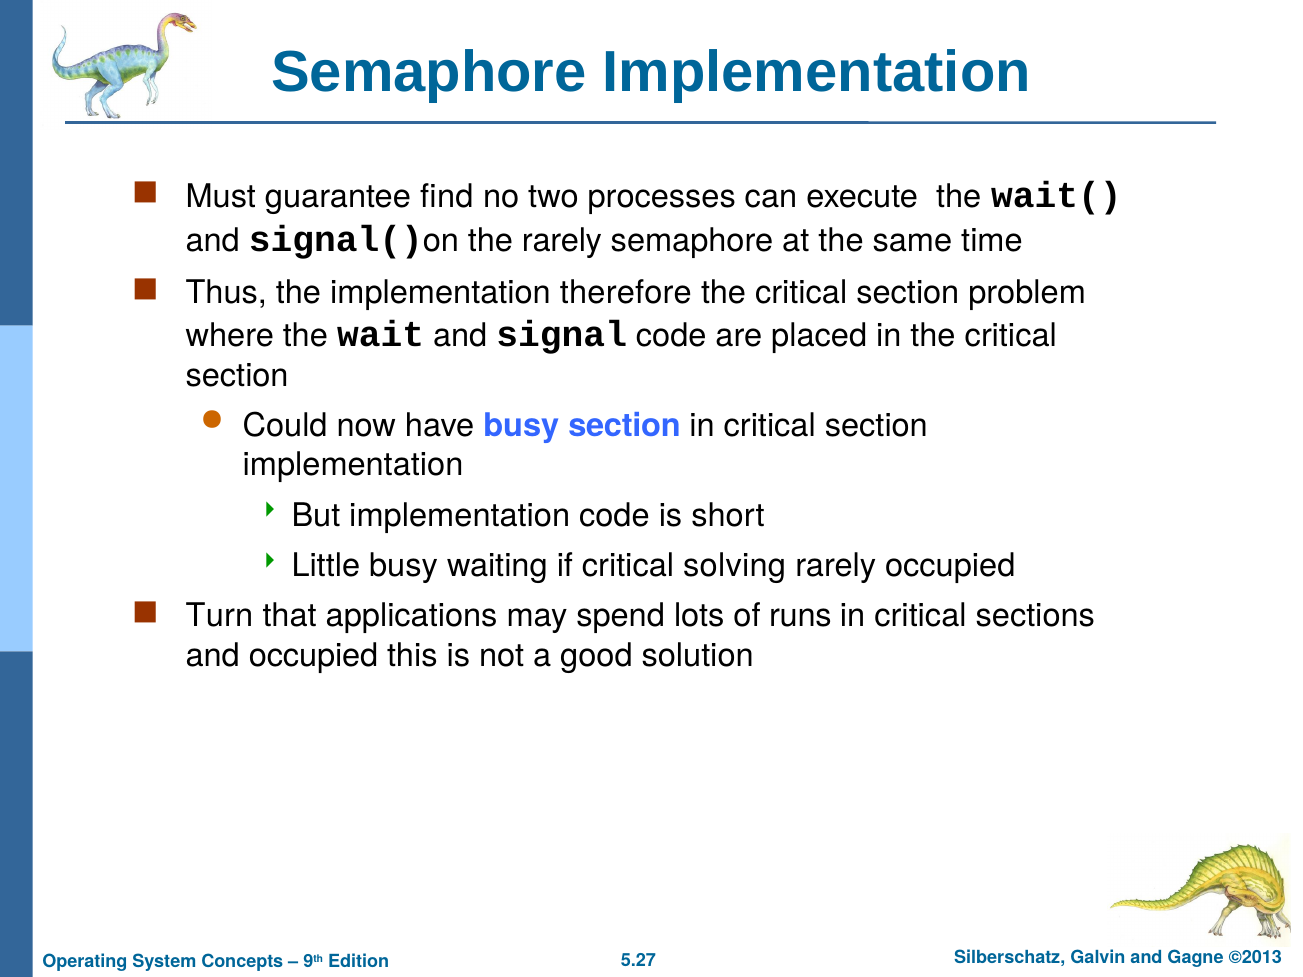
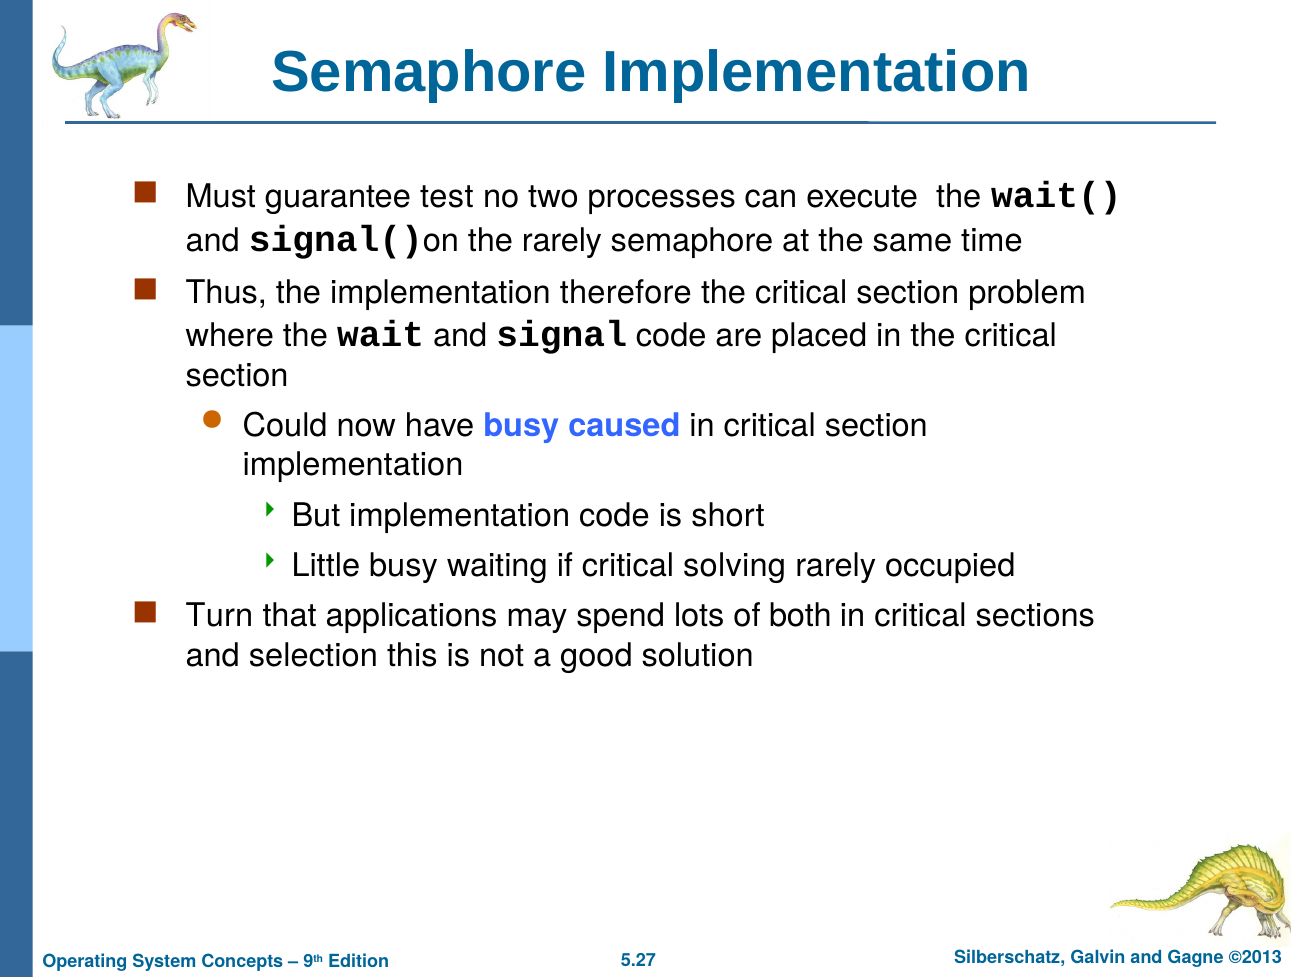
find: find -> test
busy section: section -> caused
runs: runs -> both
and occupied: occupied -> selection
